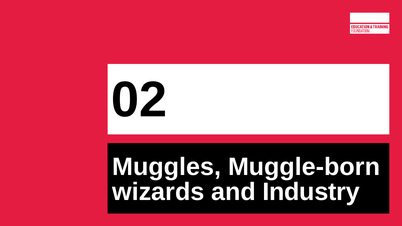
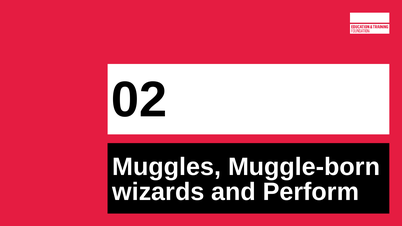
Industry: Industry -> Perform
